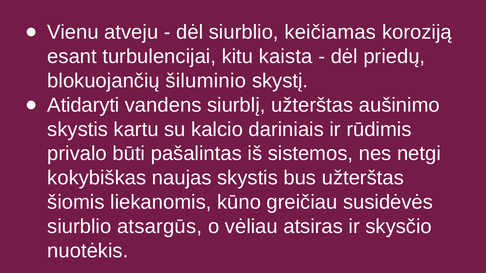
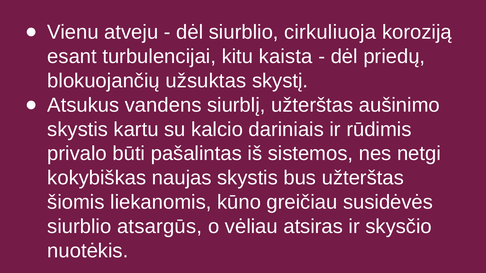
keičiamas: keičiamas -> cirkuliuoja
šiluminio: šiluminio -> užsuktas
Atidaryti: Atidaryti -> Atsukus
